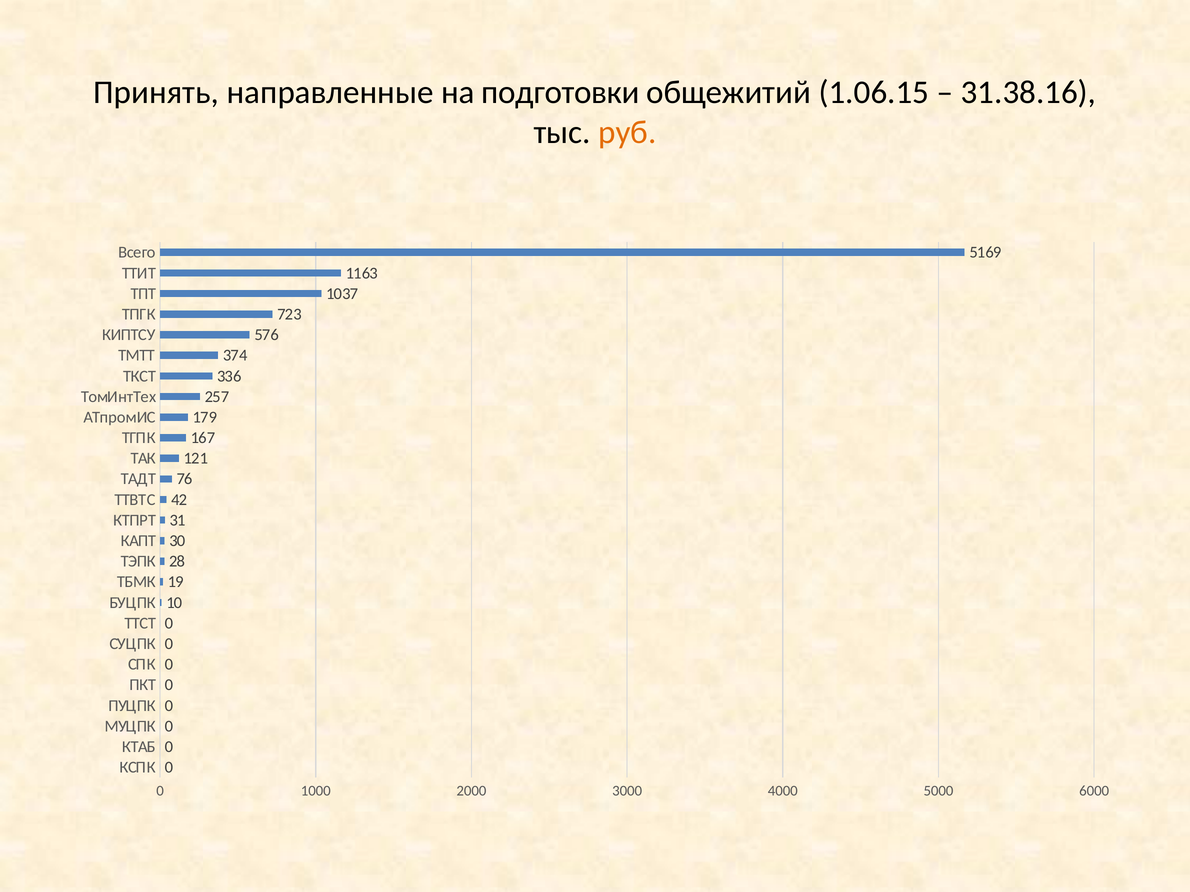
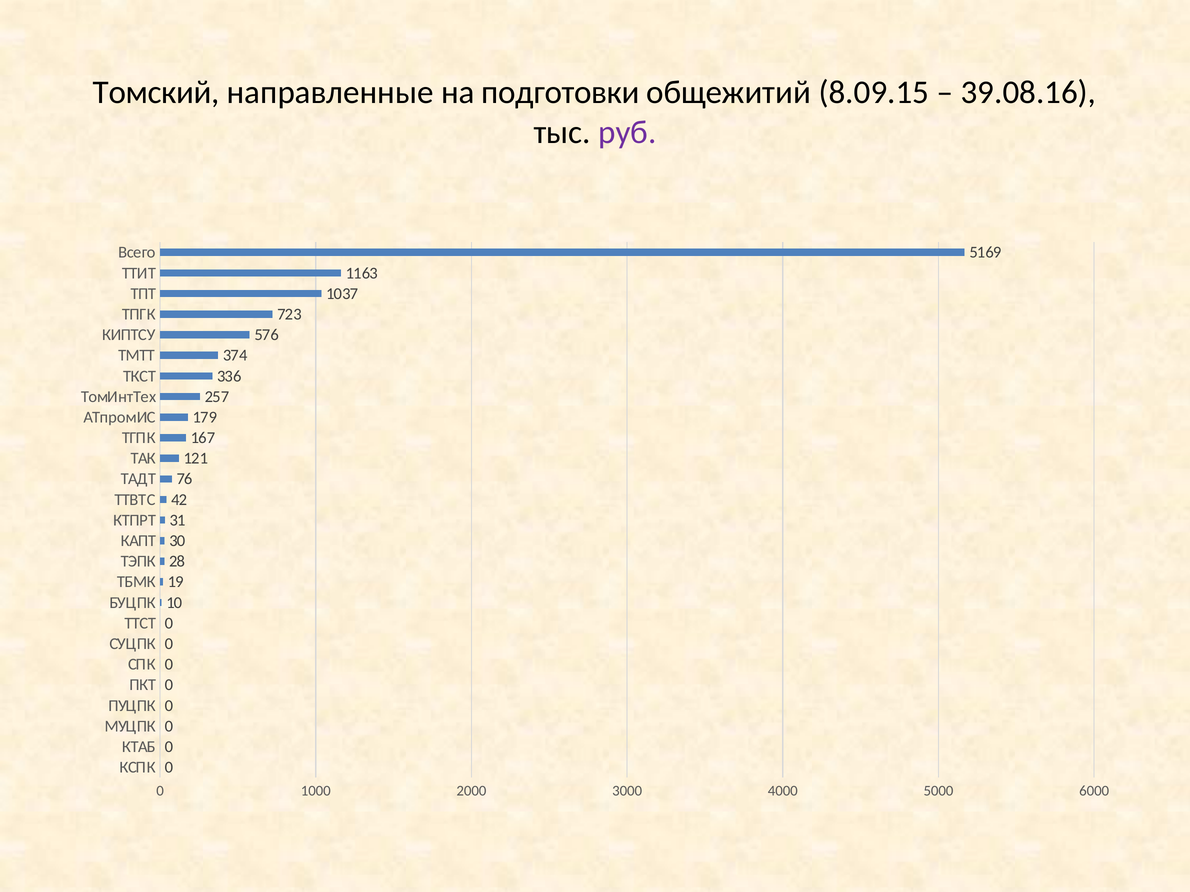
Принять: Принять -> Томский
1.06.15: 1.06.15 -> 8.09.15
31.38.16: 31.38.16 -> 39.08.16
руб colour: orange -> purple
